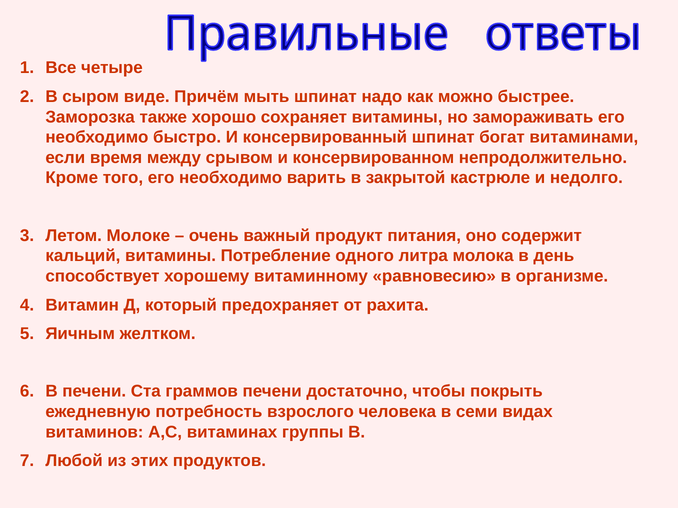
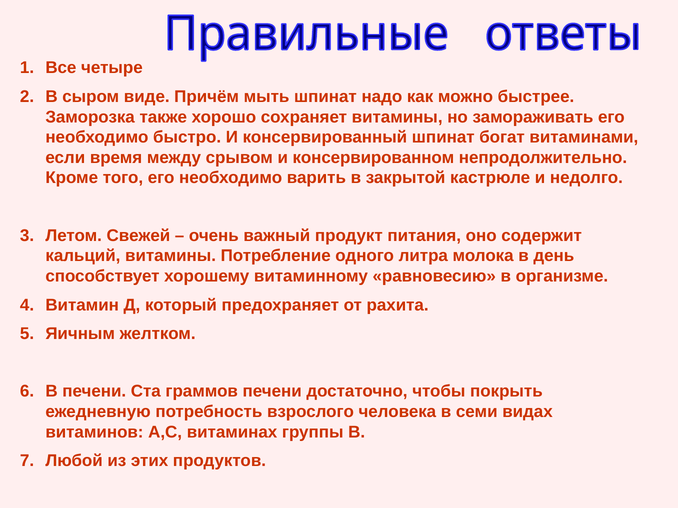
Молоке: Молоке -> Свежей
